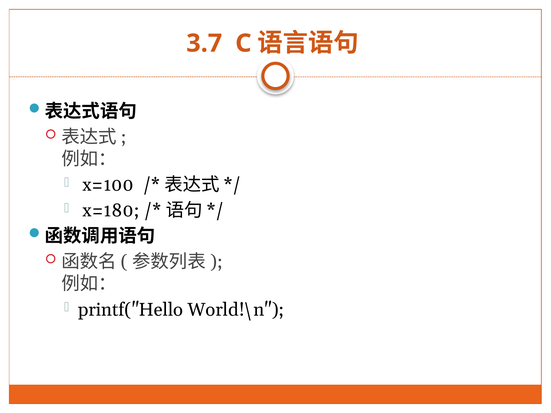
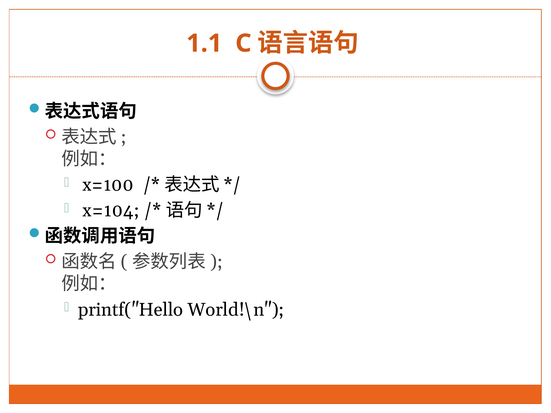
3.7: 3.7 -> 1.1
x=180: x=180 -> x=104
